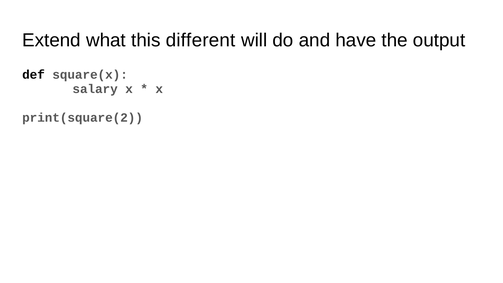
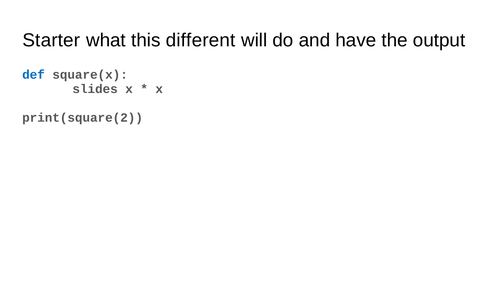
Extend: Extend -> Starter
def colour: black -> blue
salary: salary -> slides
